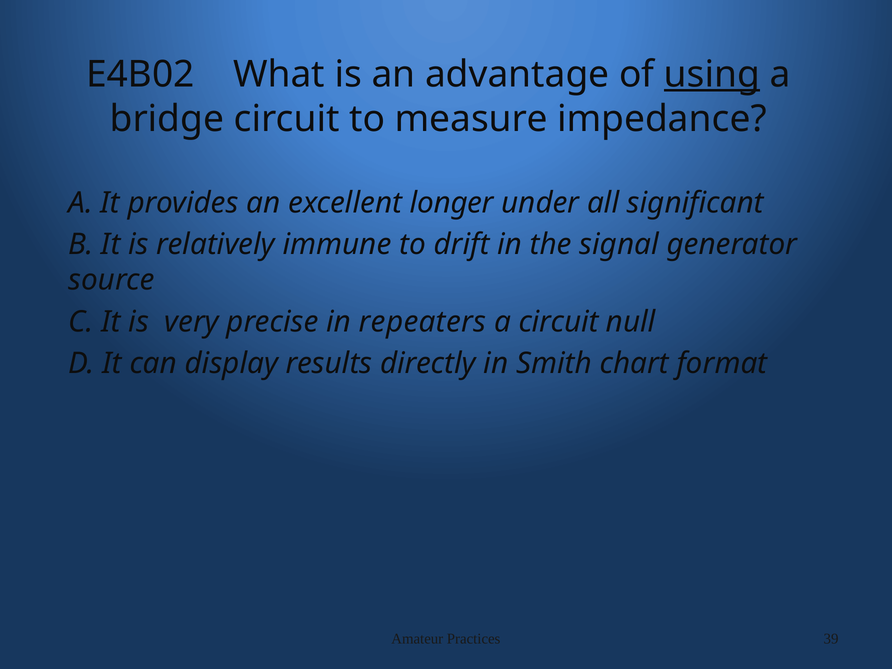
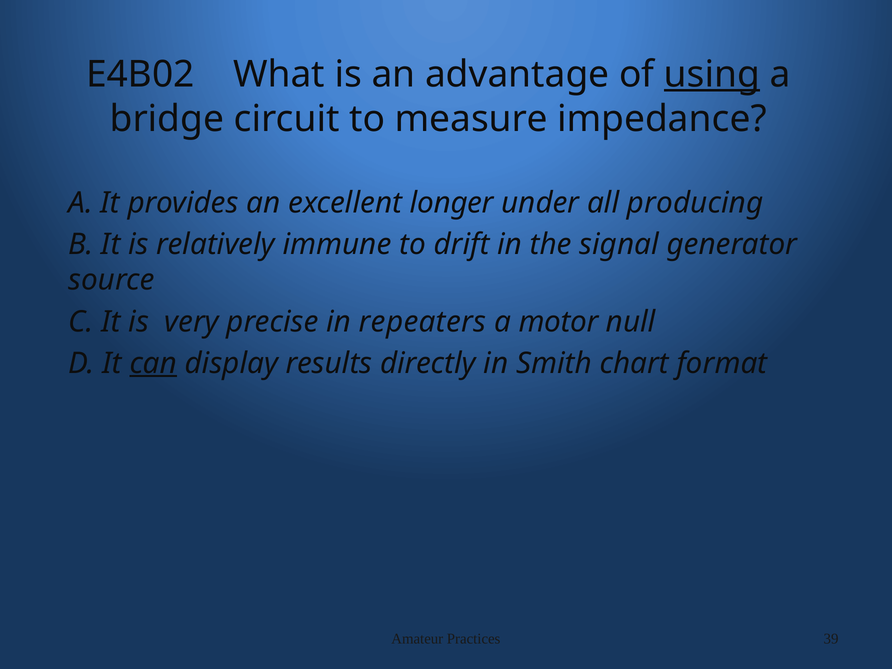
significant: significant -> producing
a circuit: circuit -> motor
can underline: none -> present
